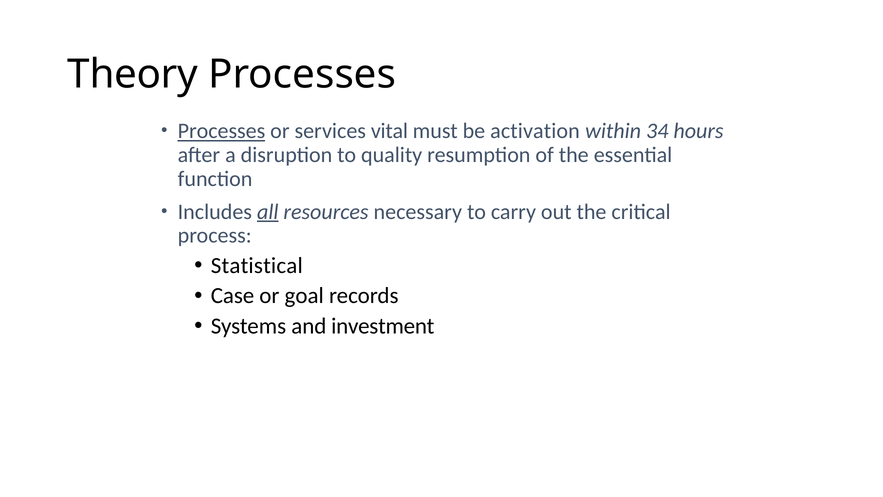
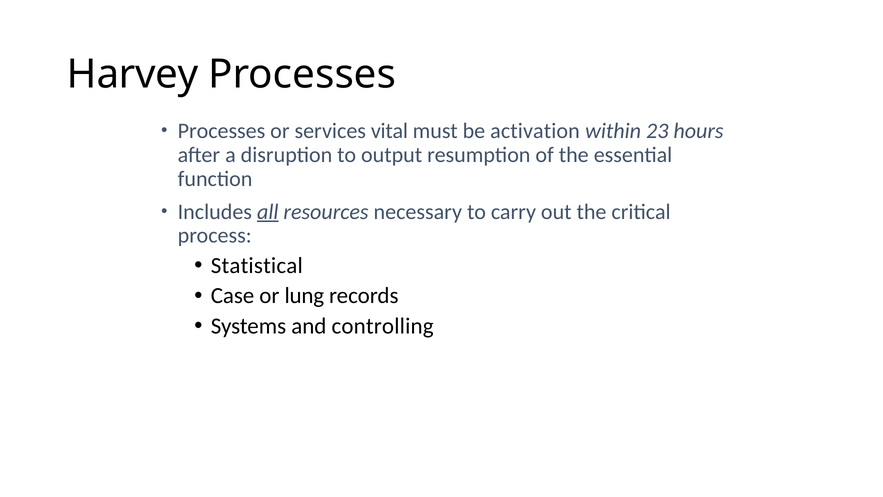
Theory: Theory -> Harvey
Processes at (221, 131) underline: present -> none
34: 34 -> 23
quality: quality -> output
goal: goal -> lung
investment: investment -> controlling
